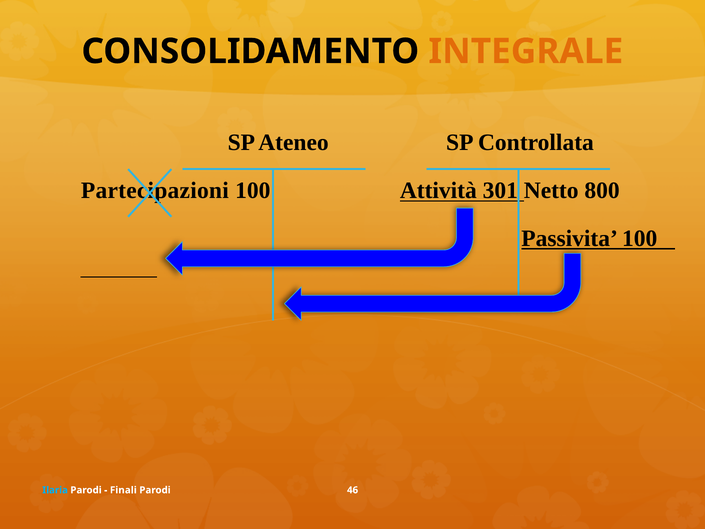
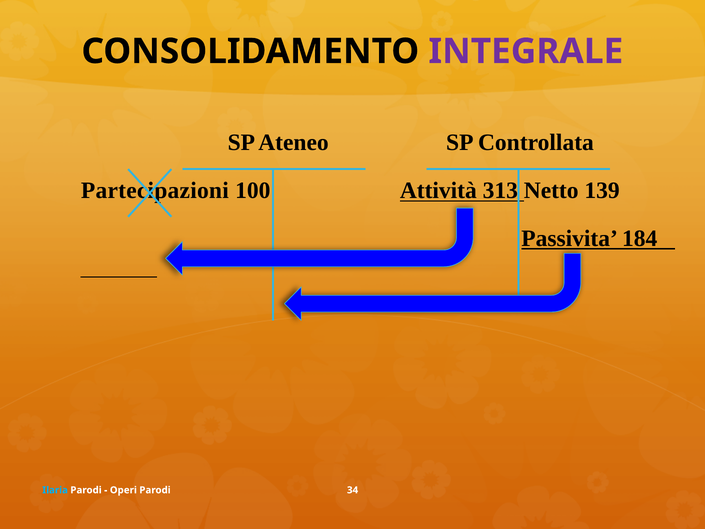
INTEGRALE colour: orange -> purple
301: 301 -> 313
800: 800 -> 139
100 at (640, 238): 100 -> 184
Finali: Finali -> Operi
46: 46 -> 34
